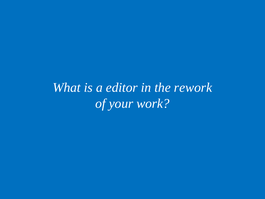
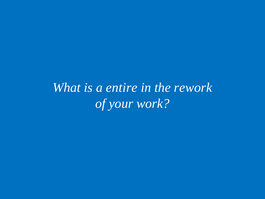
editor: editor -> entire
